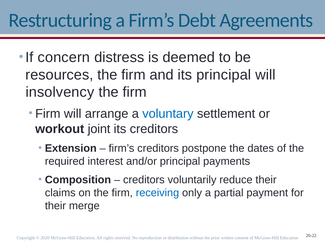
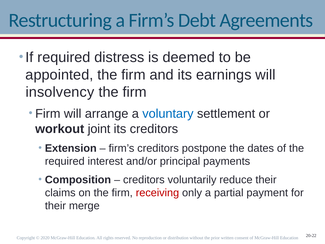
If concern: concern -> required
resources: resources -> appointed
its principal: principal -> earnings
receiving colour: blue -> red
